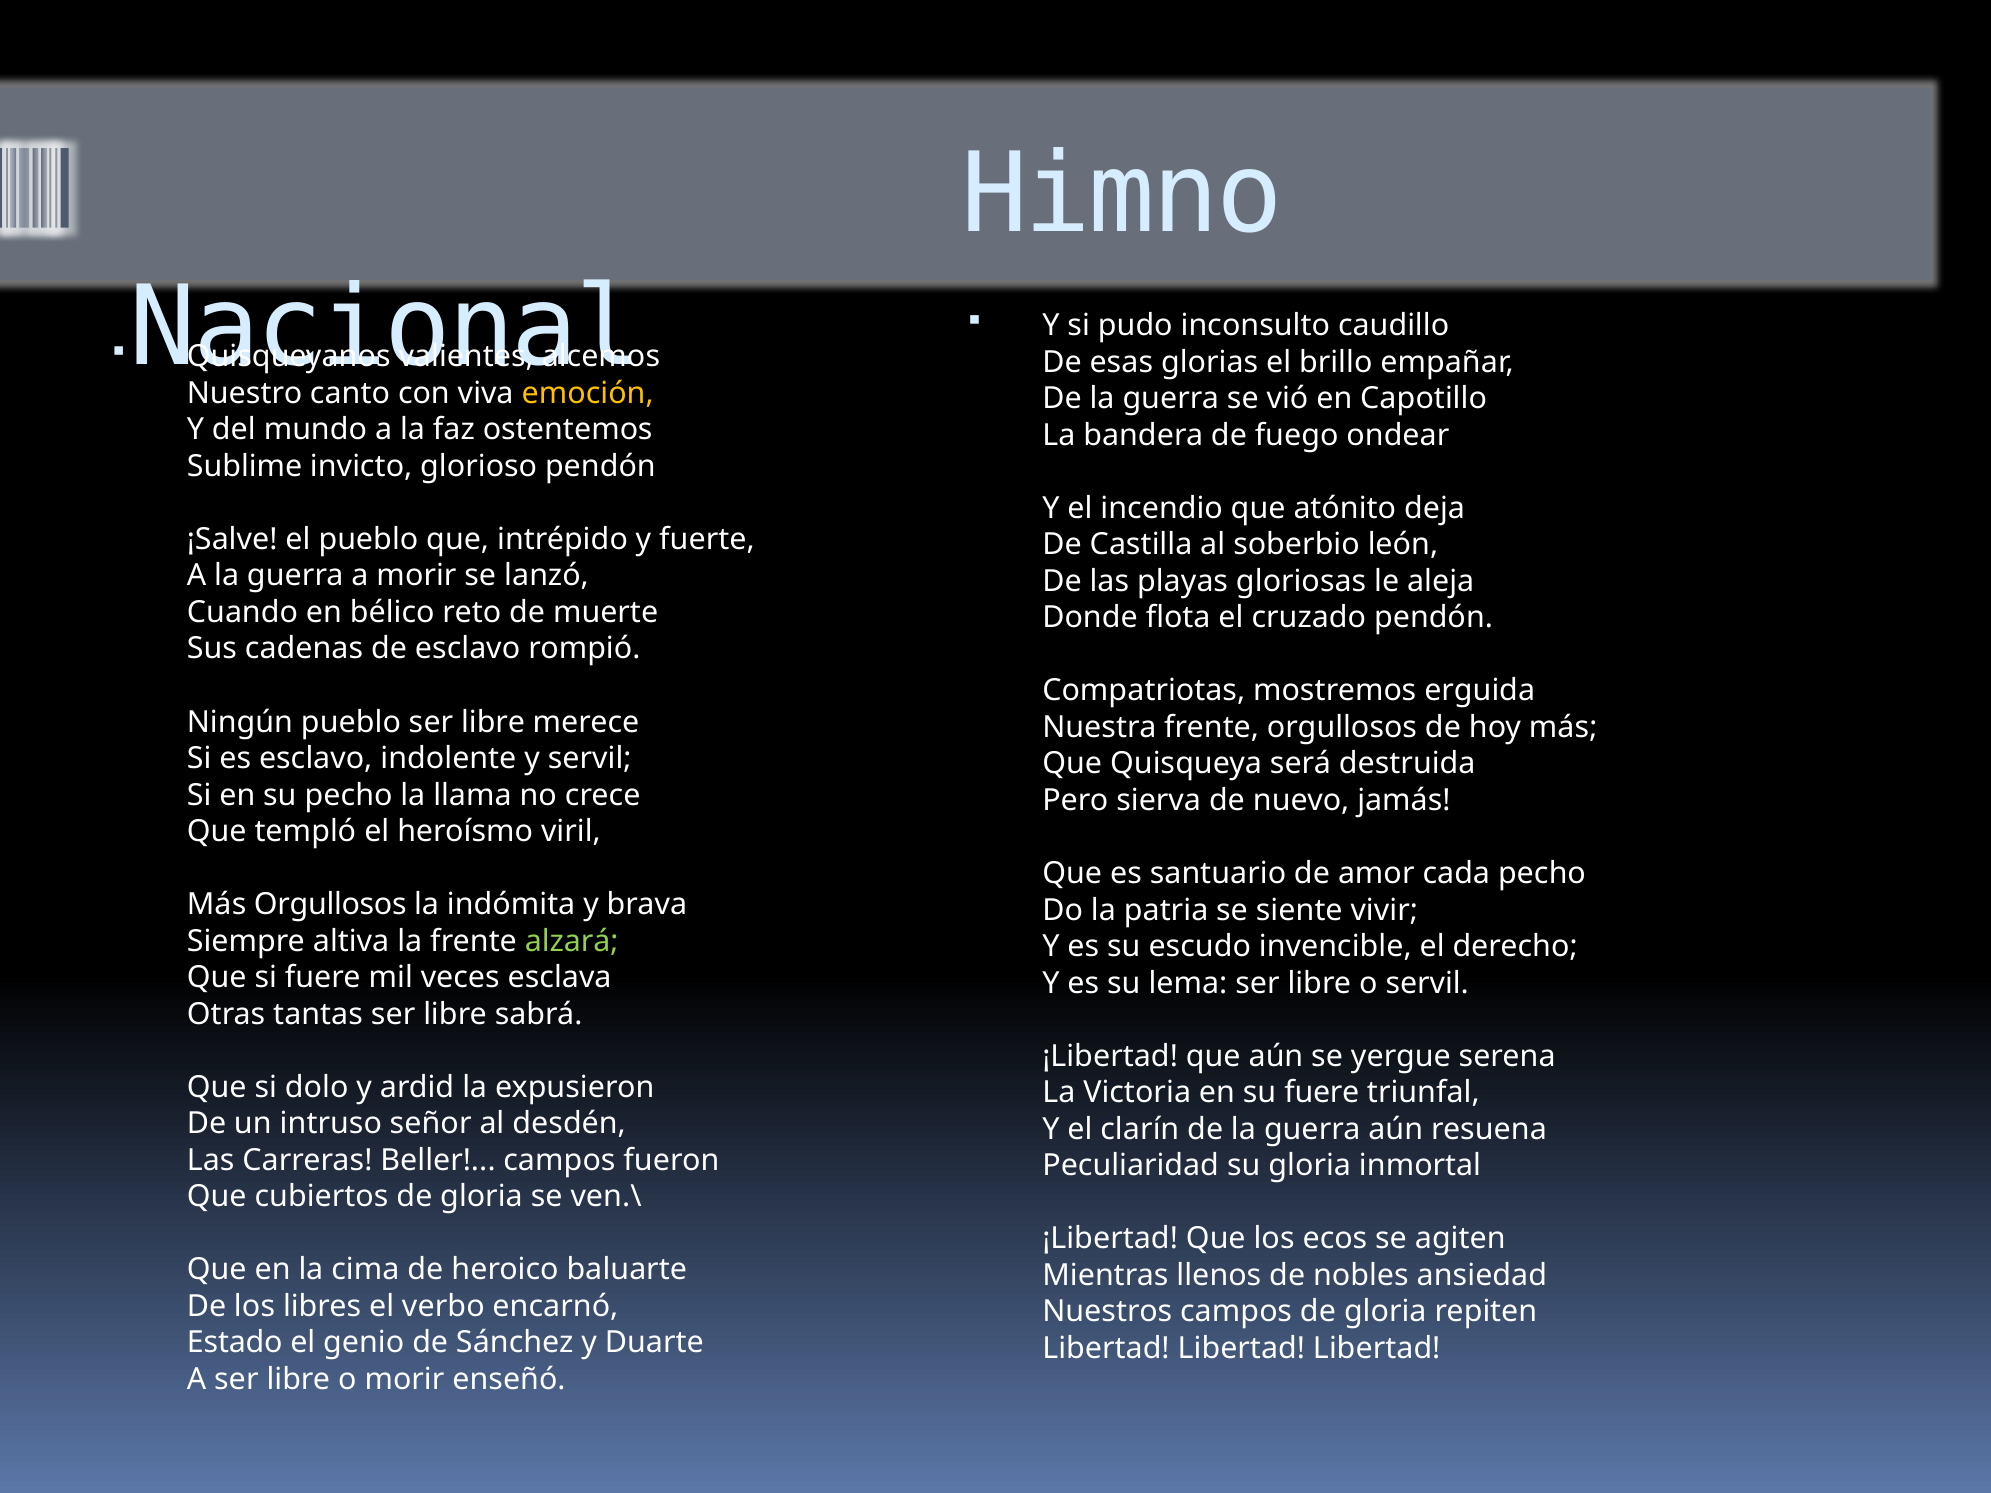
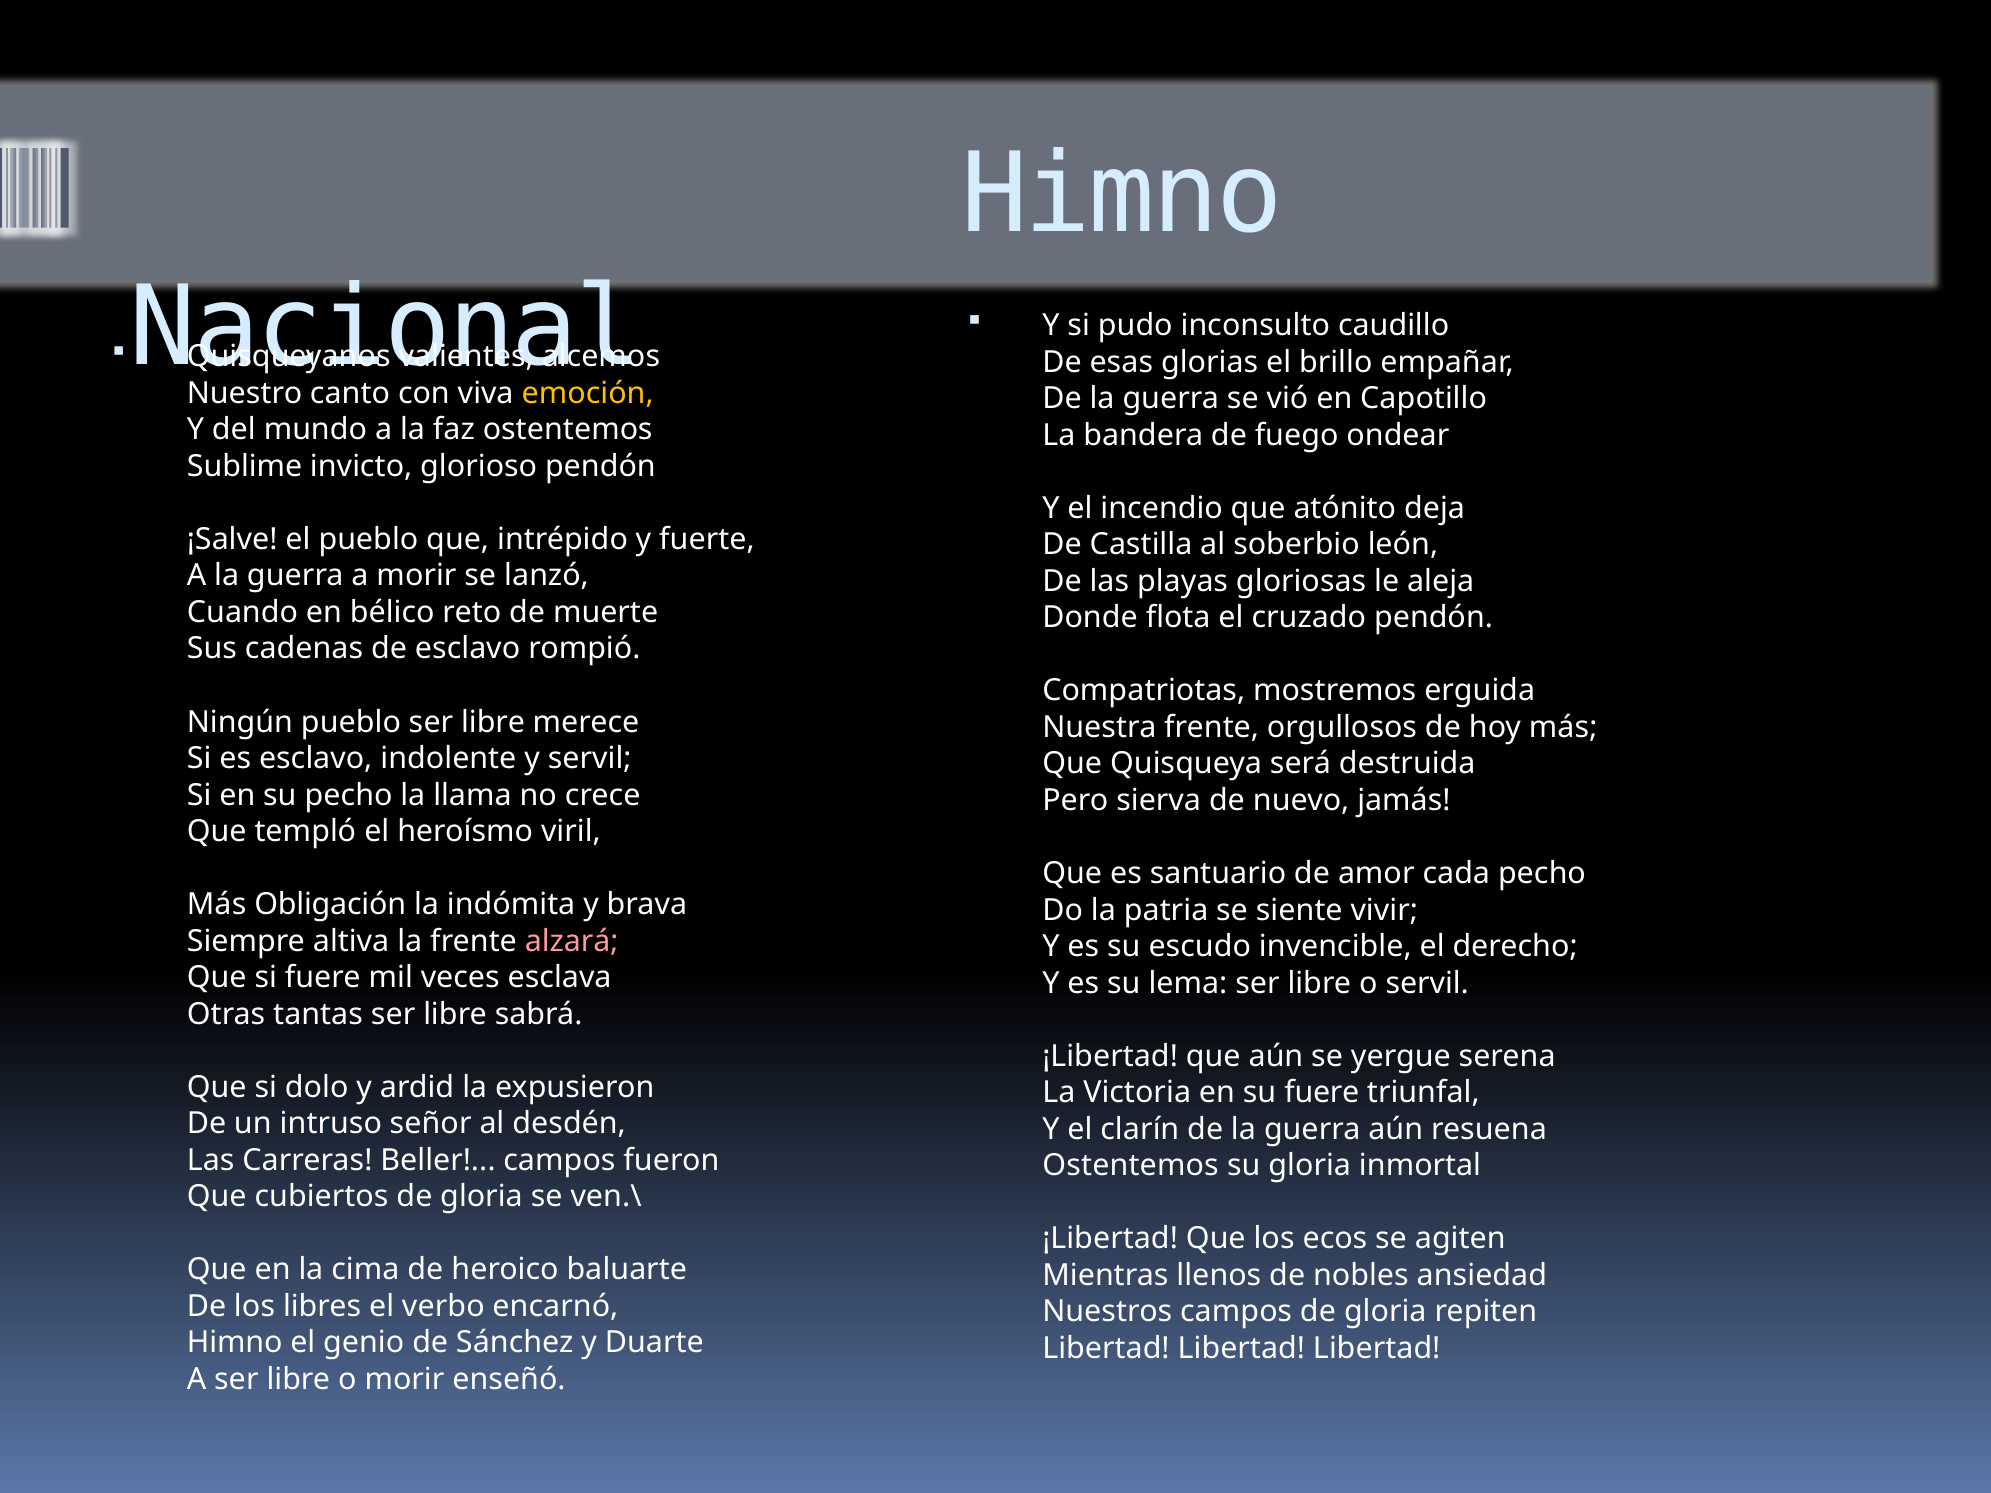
Más Orgullosos: Orgullosos -> Obligación
alzará colour: light green -> pink
Peculiaridad at (1131, 1166): Peculiaridad -> Ostentemos
Estado at (235, 1343): Estado -> Himno
